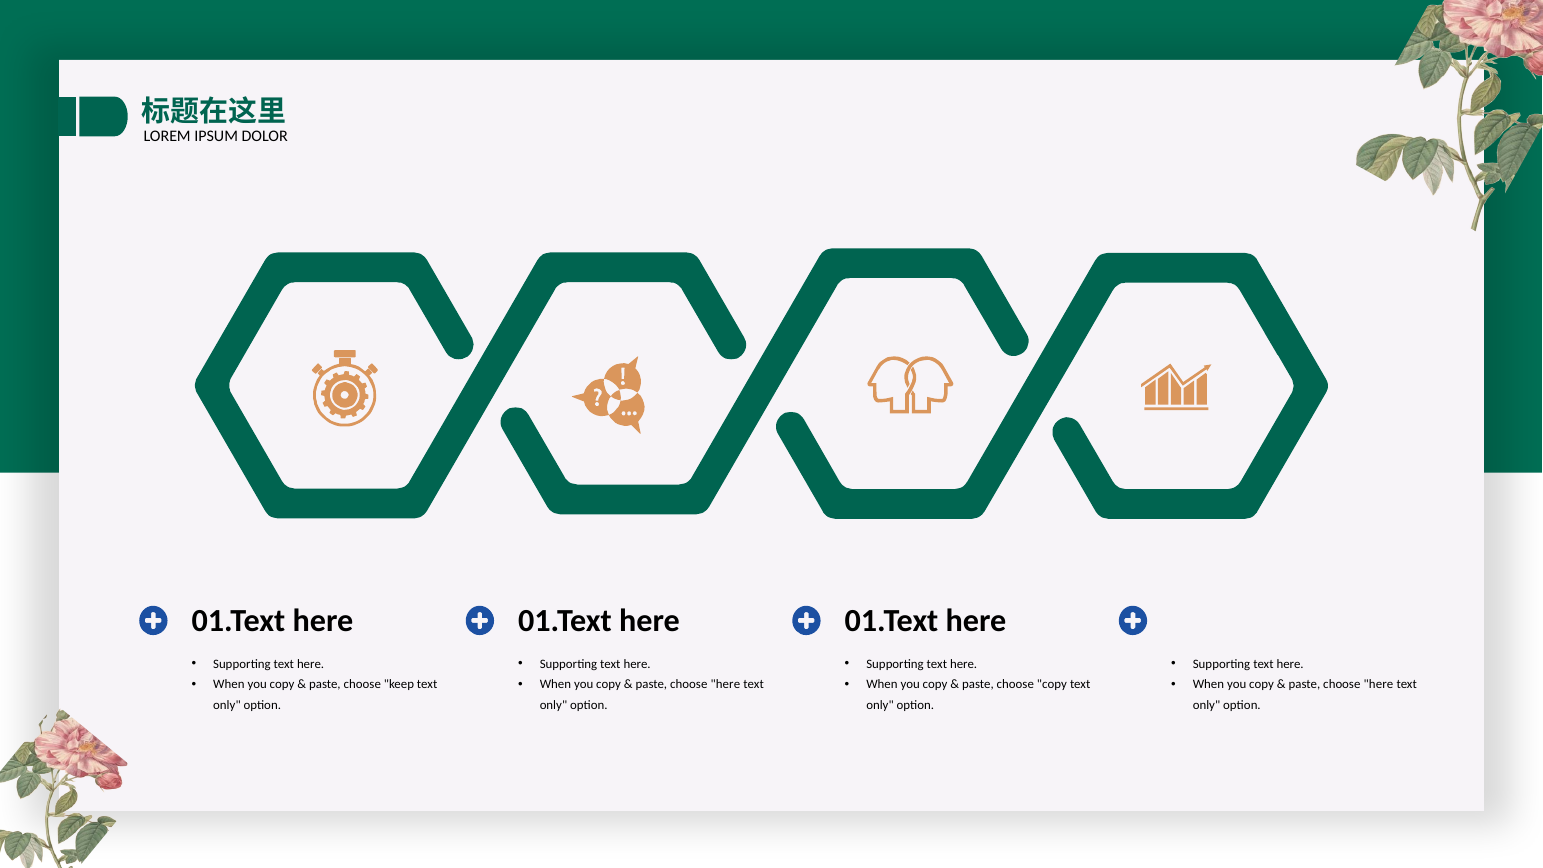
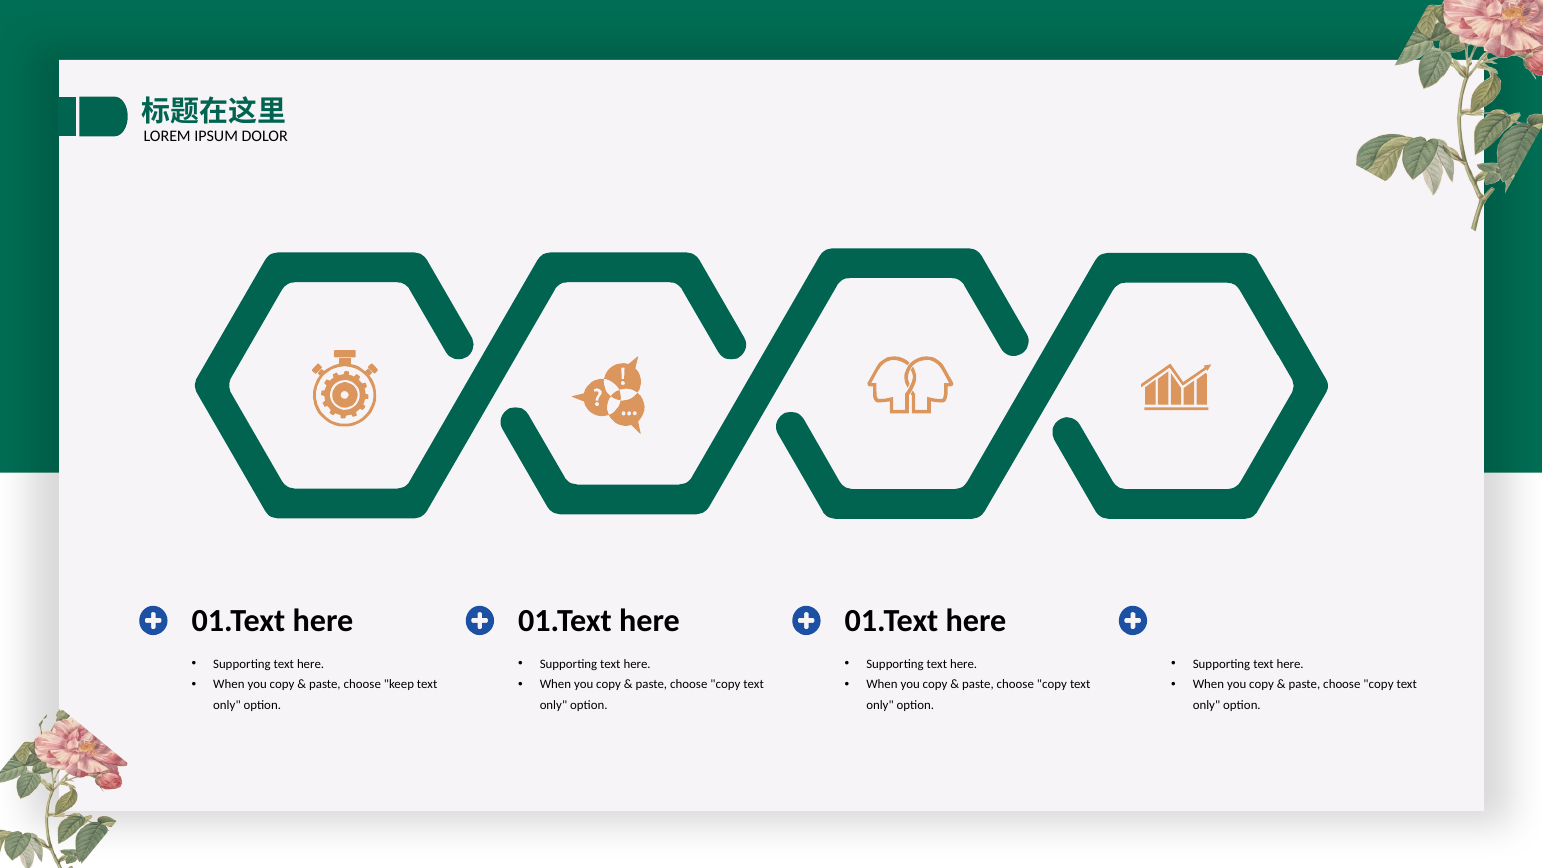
here at (725, 685): here -> copy
here at (1378, 685): here -> copy
